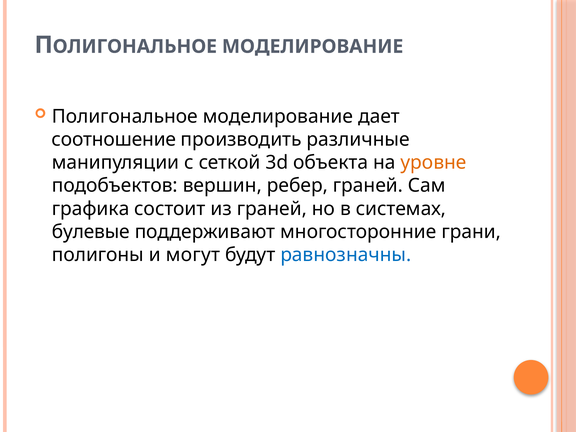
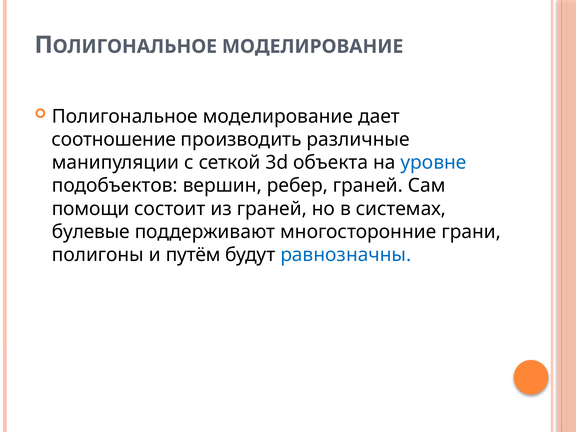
уровне colour: orange -> blue
графика: графика -> помощи
могут: могут -> путём
